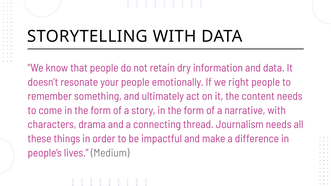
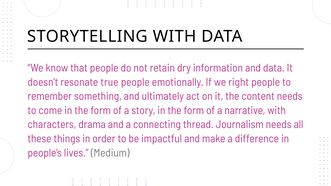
your: your -> true
